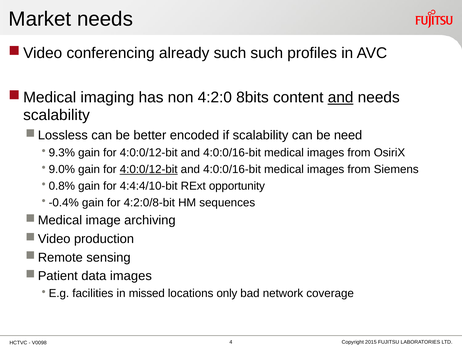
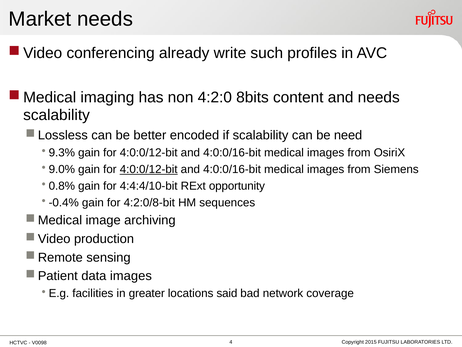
already such: such -> write
and at (341, 97) underline: present -> none
missed: missed -> greater
only: only -> said
